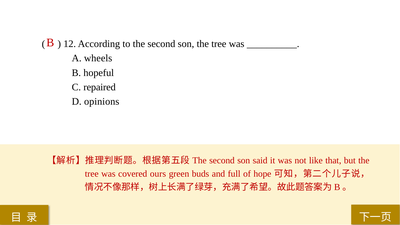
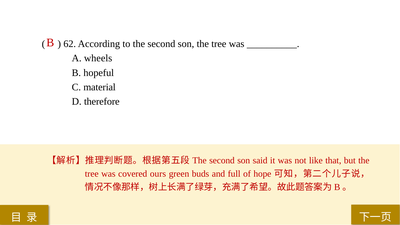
12: 12 -> 62
repaired: repaired -> material
opinions: opinions -> therefore
